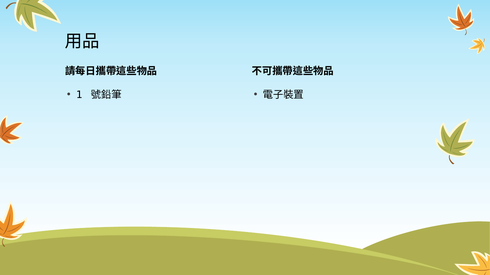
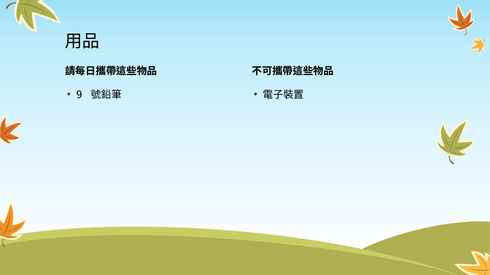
1: 1 -> 9
